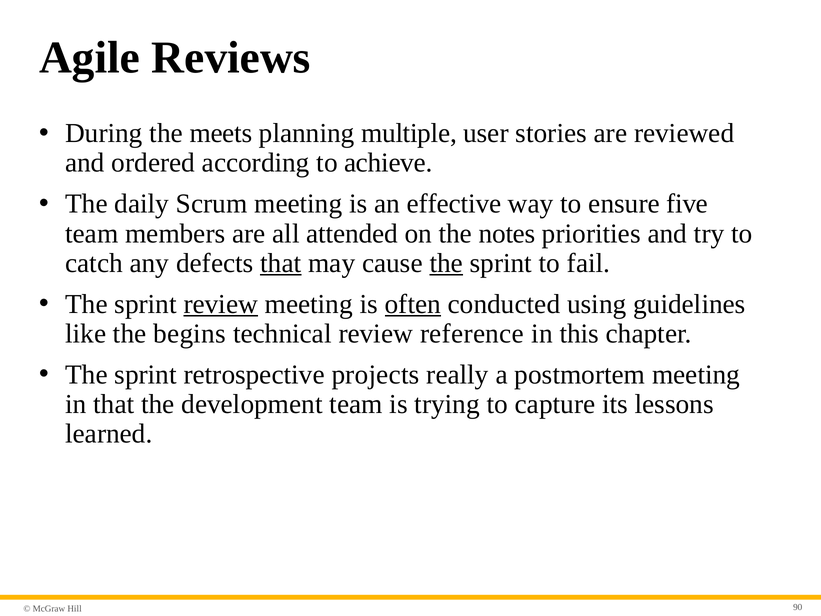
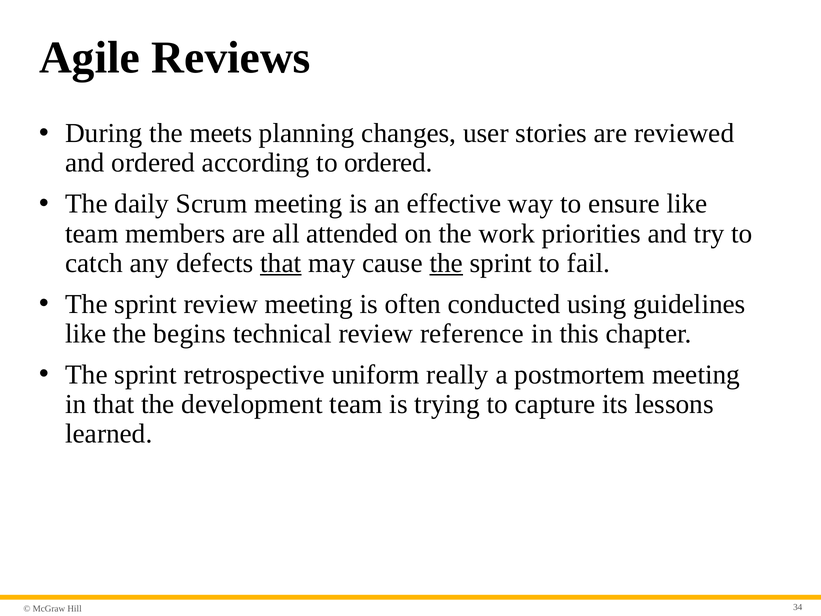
multiple: multiple -> changes
to achieve: achieve -> ordered
ensure five: five -> like
notes: notes -> work
review at (221, 304) underline: present -> none
often underline: present -> none
projects: projects -> uniform
90: 90 -> 34
